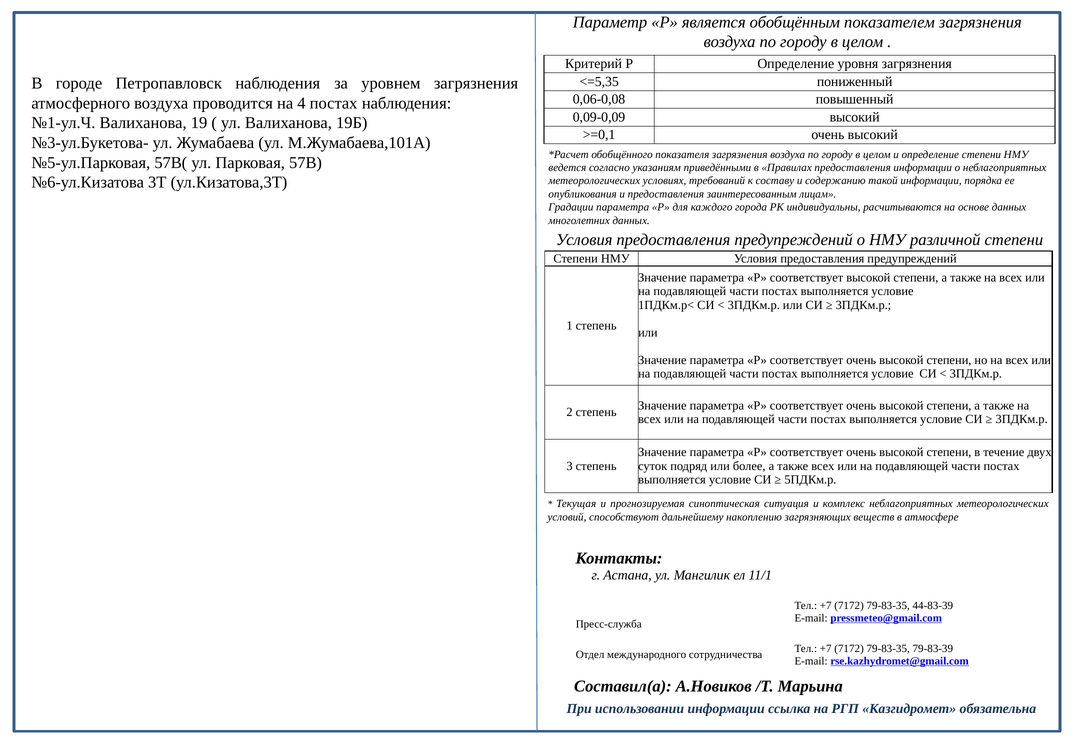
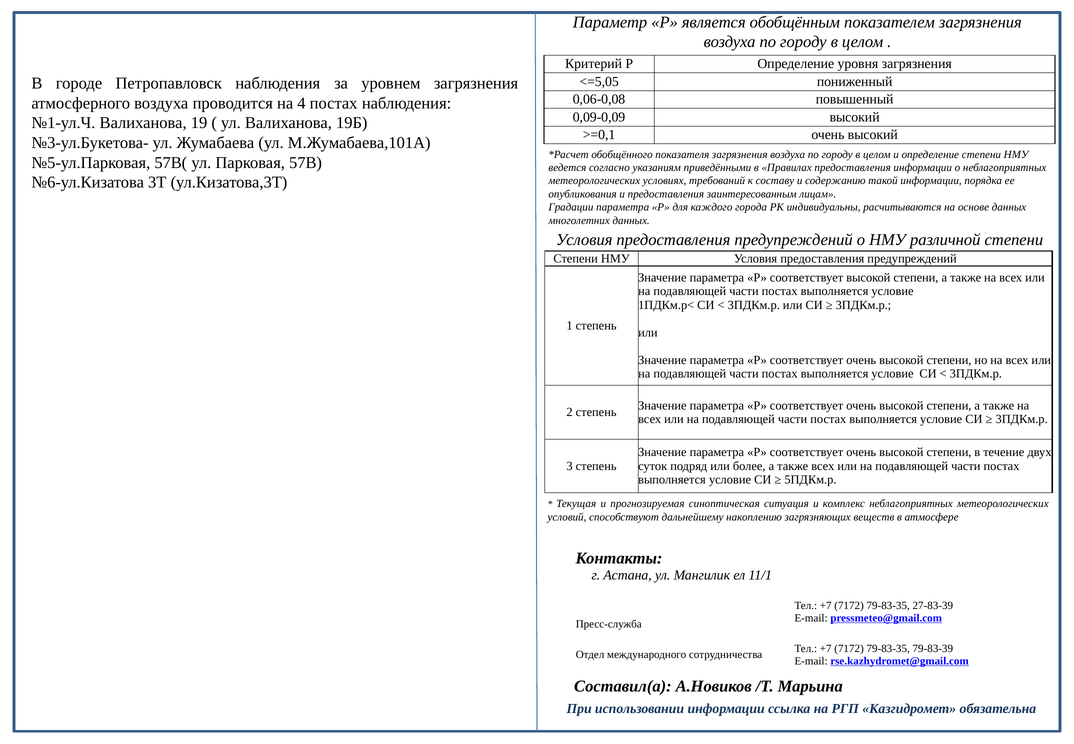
<=5,35: <=5,35 -> <=5,05
44-83-39: 44-83-39 -> 27-83-39
